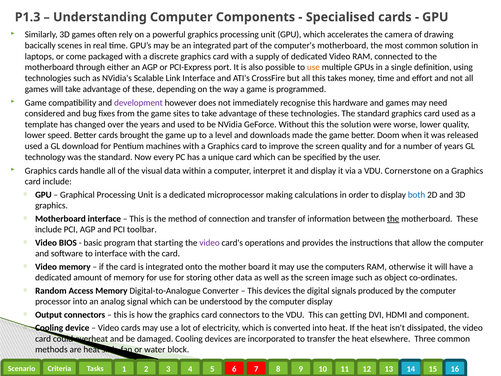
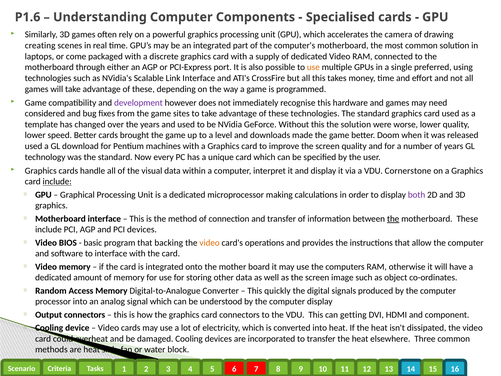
P1.3: P1.3 -> P1.6
bacically: bacically -> creating
definition: definition -> preferred
include at (57, 181) underline: none -> present
both colour: blue -> purple
PCI toolbar: toolbar -> devices
starting: starting -> backing
video at (210, 243) colour: purple -> orange
This devices: devices -> quickly
